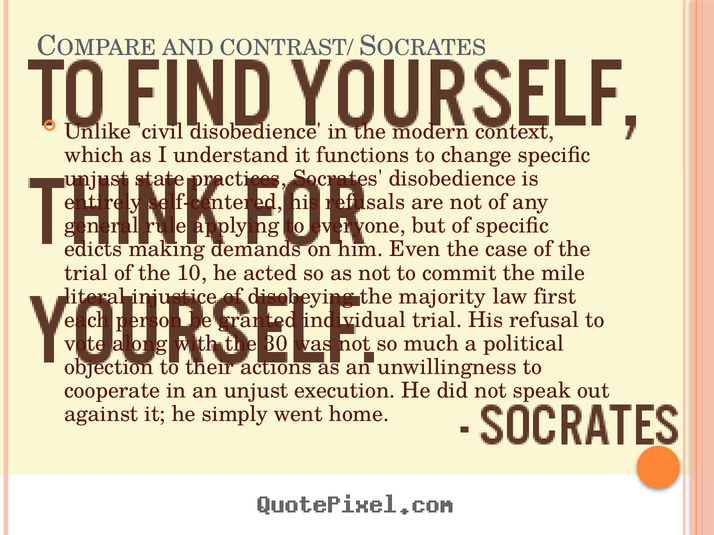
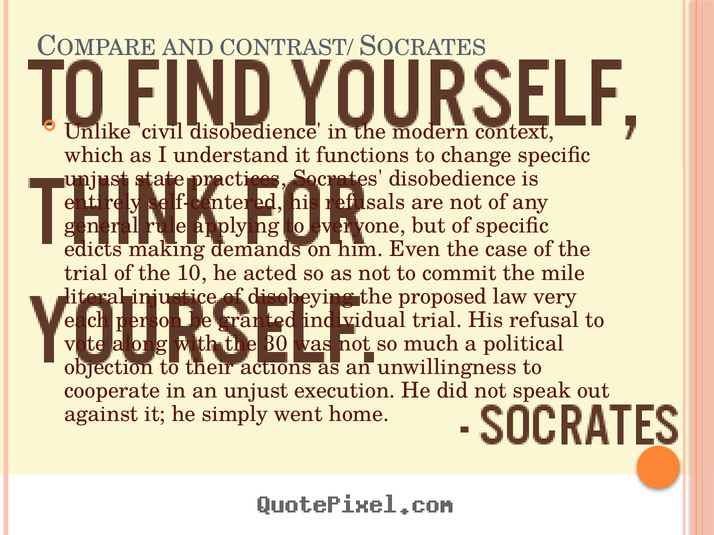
majority: majority -> proposed
first: first -> very
